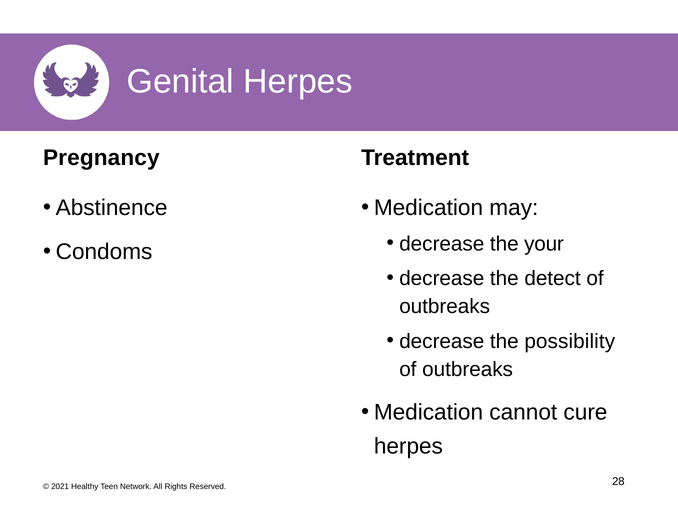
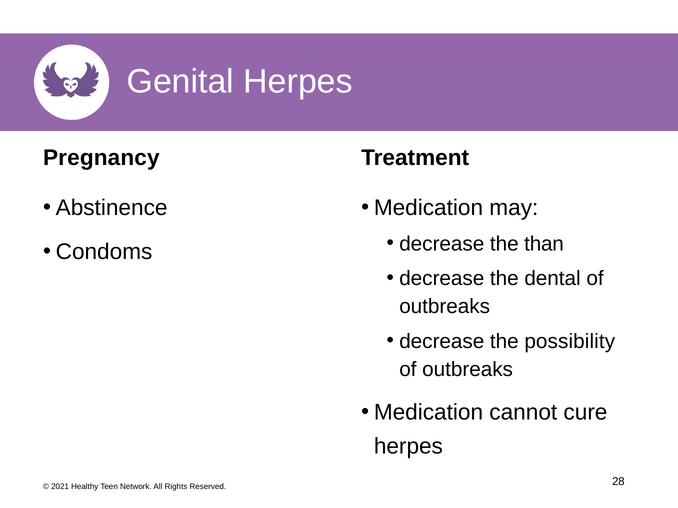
your: your -> than
detect: detect -> dental
